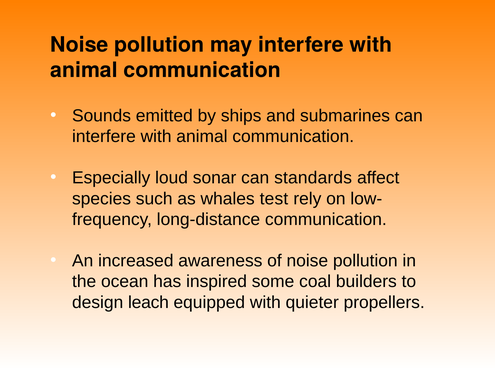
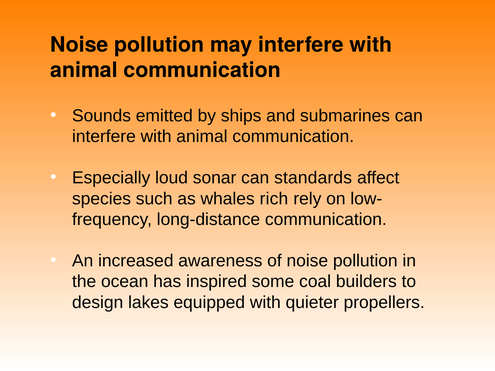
test: test -> rich
leach: leach -> lakes
